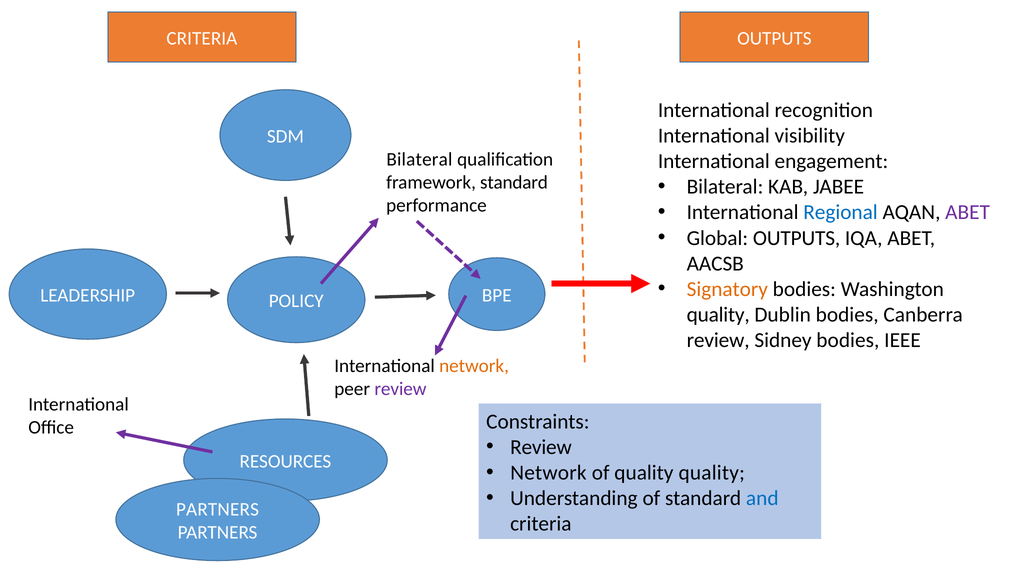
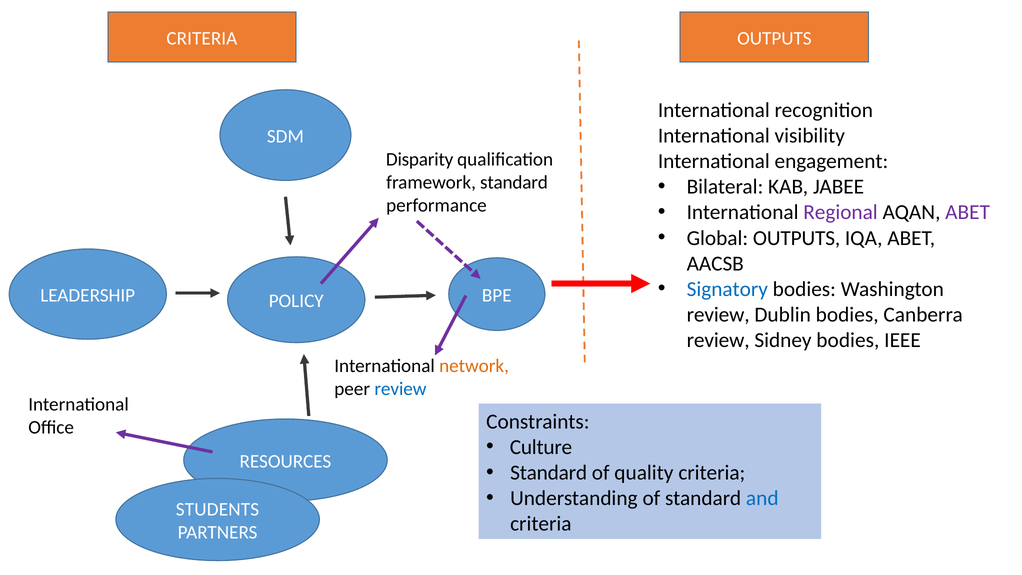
Bilateral at (419, 159): Bilateral -> Disparity
Regional colour: blue -> purple
Signatory colour: orange -> blue
quality at (718, 315): quality -> review
review at (400, 389) colour: purple -> blue
Review at (541, 447): Review -> Culture
Network at (548, 473): Network -> Standard
quality quality: quality -> criteria
PARTNERS at (217, 509): PARTNERS -> STUDENTS
